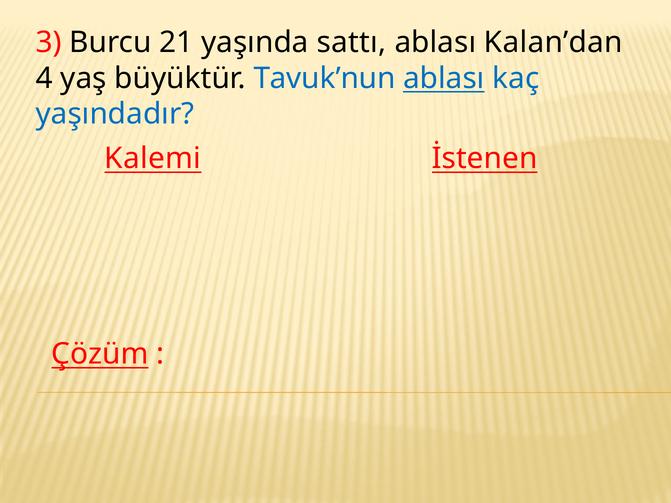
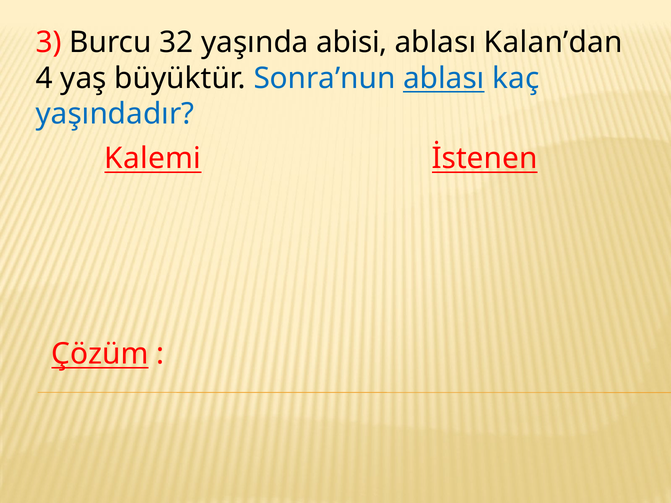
21: 21 -> 32
sattı: sattı -> abisi
Tavuk’nun: Tavuk’nun -> Sonra’nun
